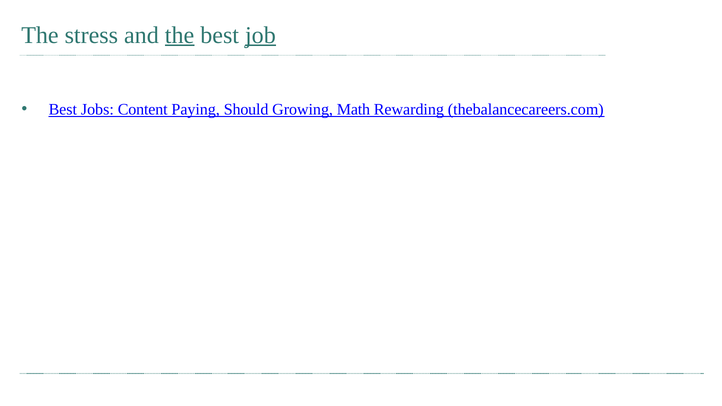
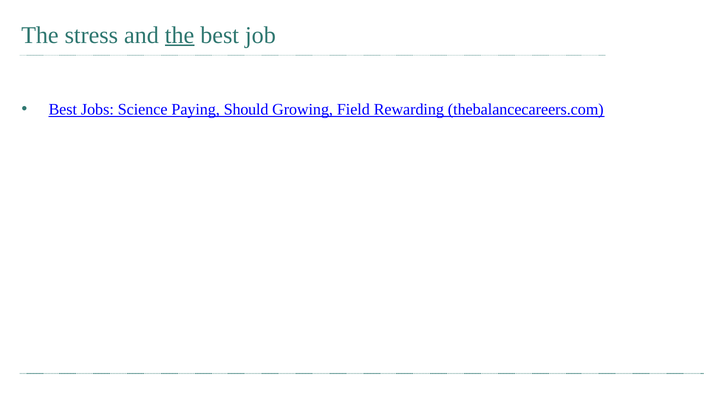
job underline: present -> none
Content: Content -> Science
Math: Math -> Field
